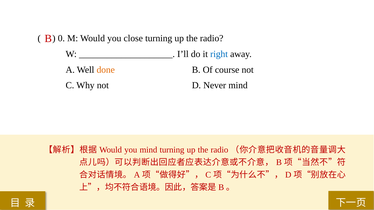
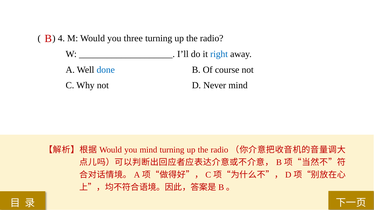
0: 0 -> 4
close: close -> three
done colour: orange -> blue
